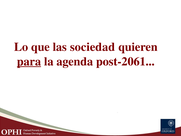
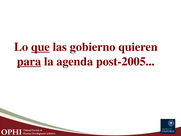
que underline: none -> present
sociedad: sociedad -> gobierno
post-2061: post-2061 -> post-2005
